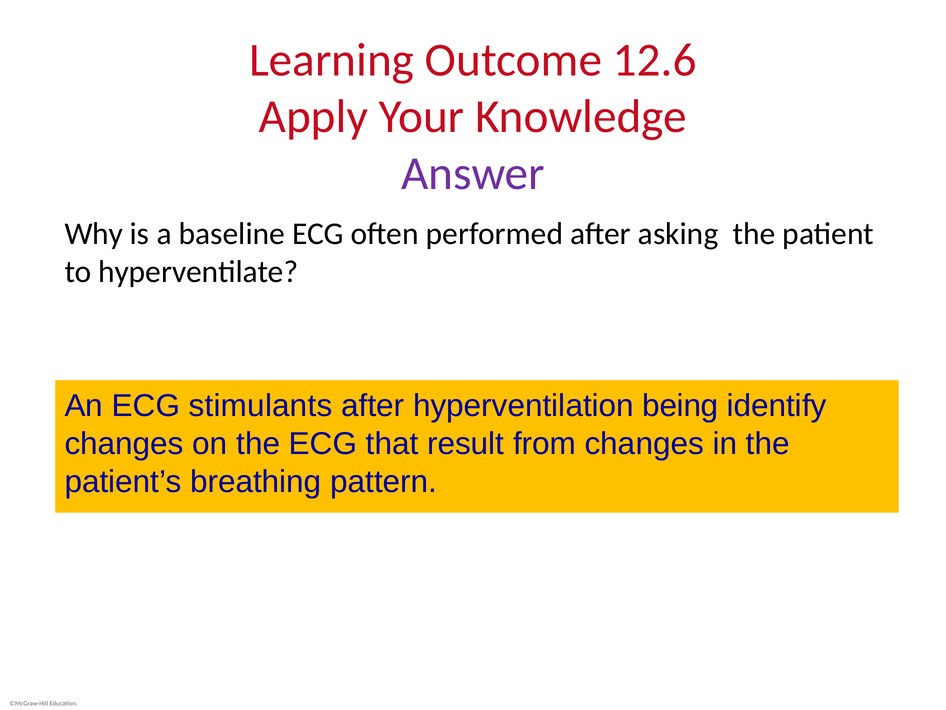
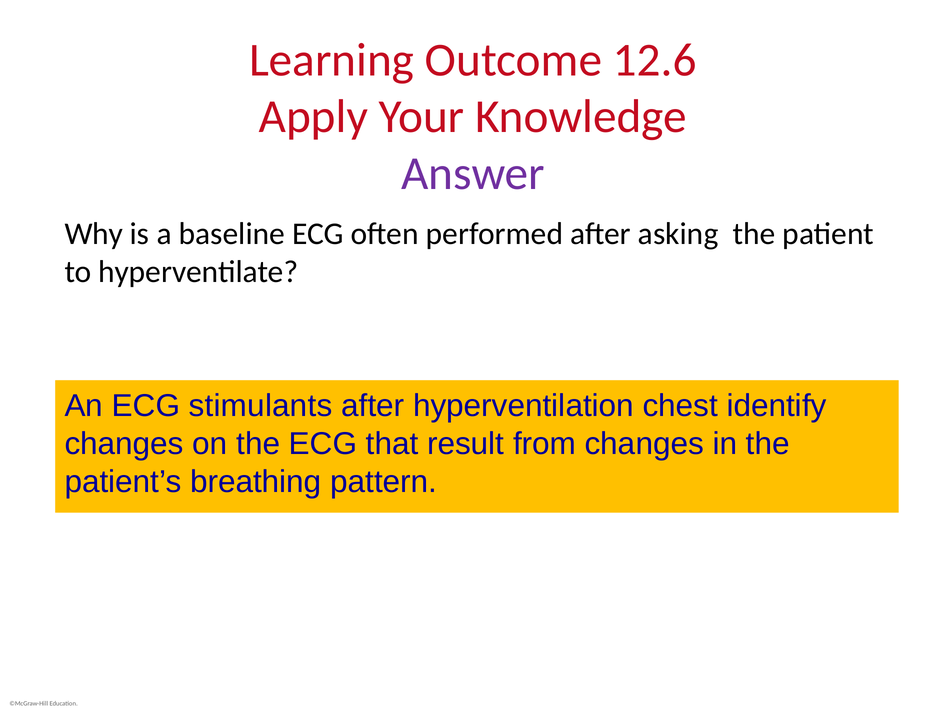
being: being -> chest
